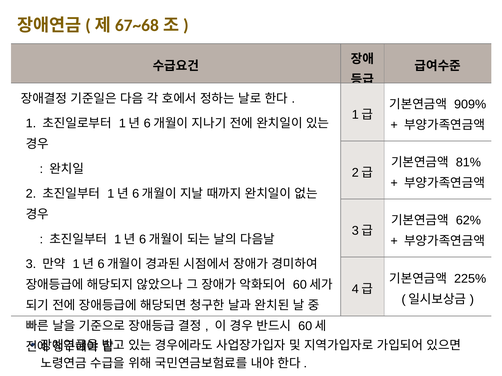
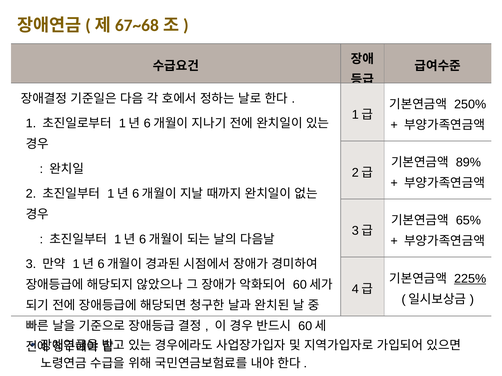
909%: 909% -> 250%
81%: 81% -> 89%
62%: 62% -> 65%
225% underline: none -> present
